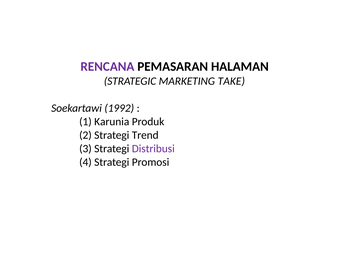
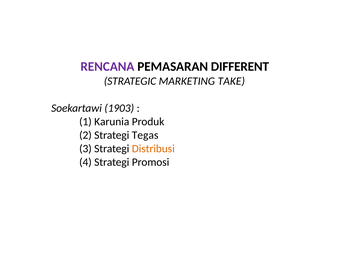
HALAMAN: HALAMAN -> DIFFERENT
1992: 1992 -> 1903
Trend: Trend -> Tegas
Distribusi colour: purple -> orange
